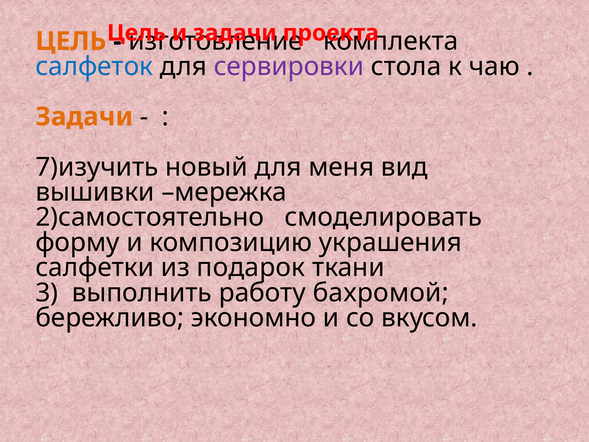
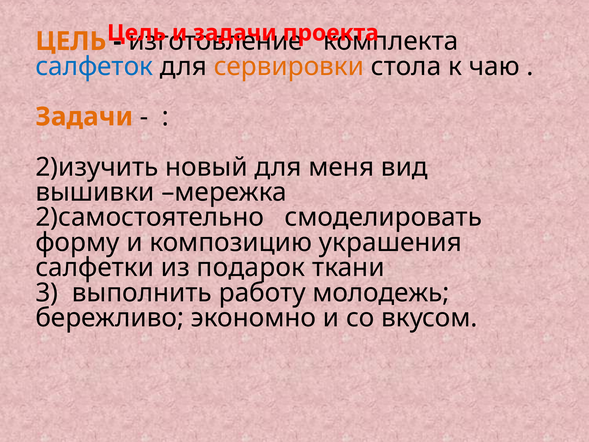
сервировки colour: purple -> orange
7)изучить: 7)изучить -> 2)изучить
бахромой: бахромой -> молодежь
